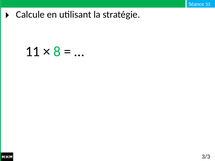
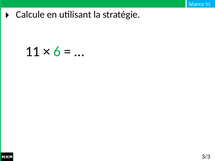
8: 8 -> 6
